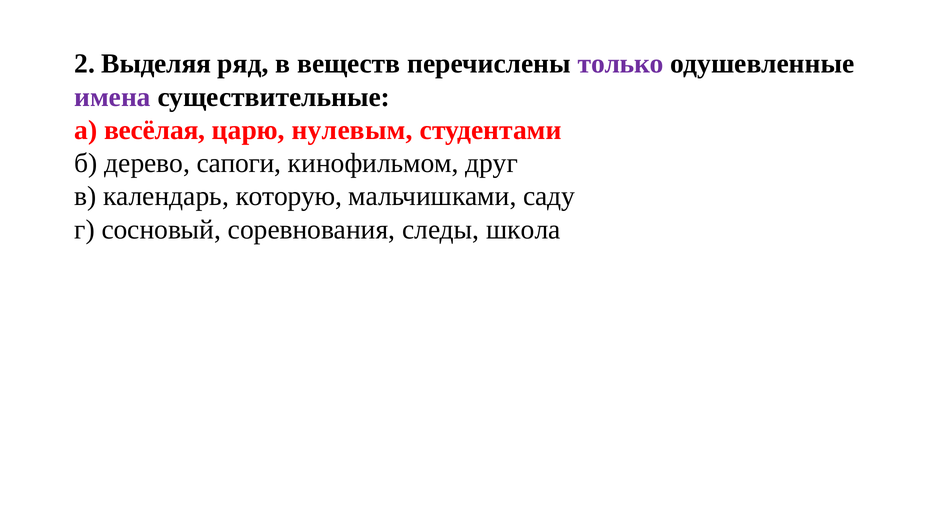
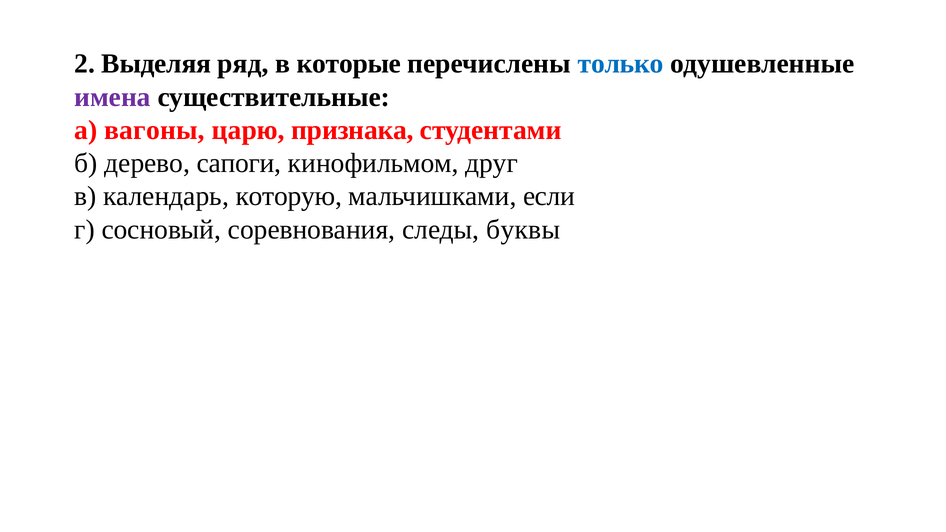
веществ: веществ -> которые
только colour: purple -> blue
весёлая: весёлая -> вагоны
нулевым: нулевым -> признака
саду: саду -> если
школа: школа -> буквы
